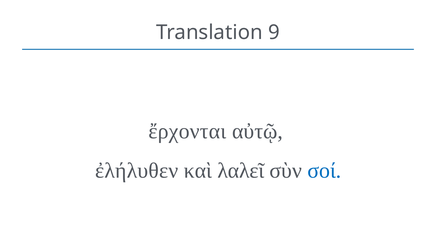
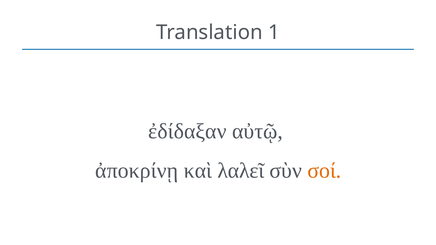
9: 9 -> 1
ἔρχονται: ἔρχονται -> ἐδίδαξαν
ἐλήλυθεν: ἐλήλυθεν -> ἀποκρίνῃ
σοί colour: blue -> orange
